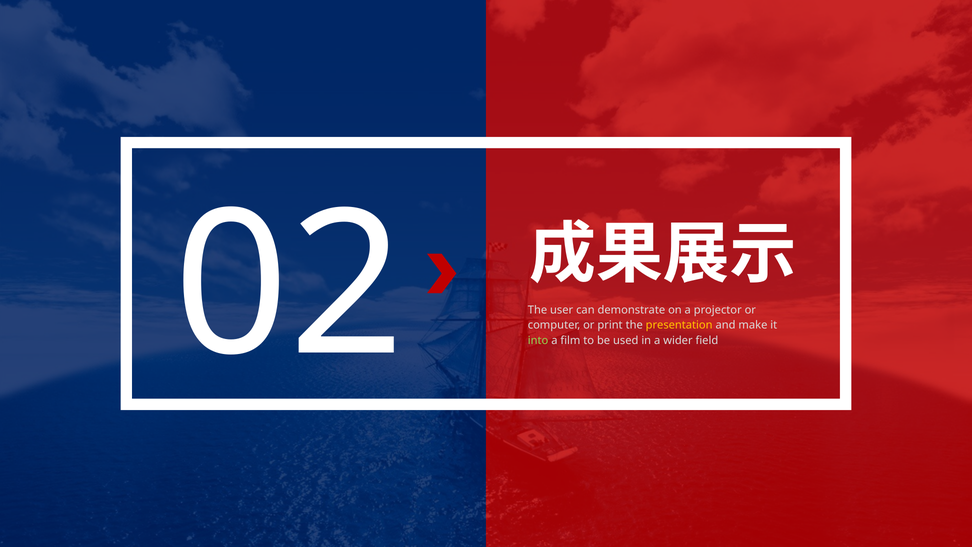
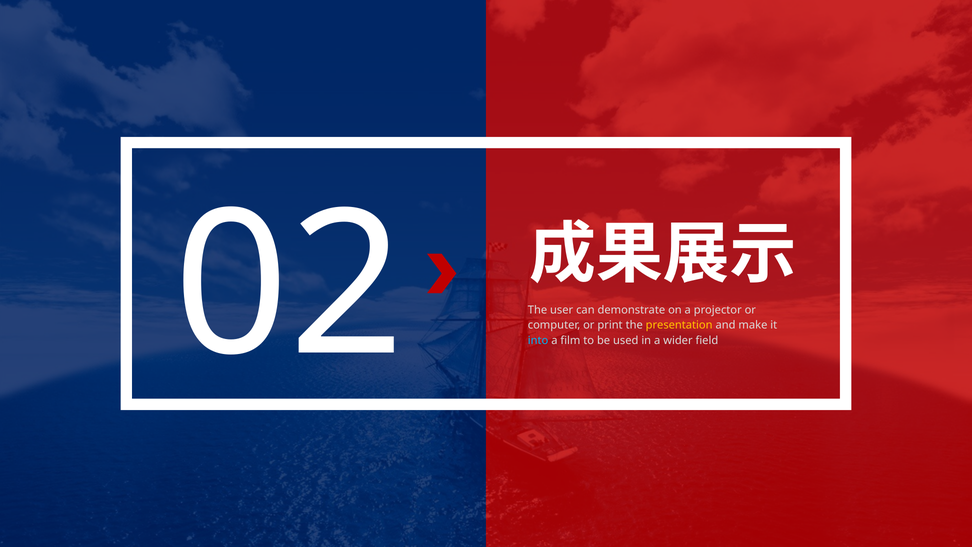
into colour: light green -> light blue
